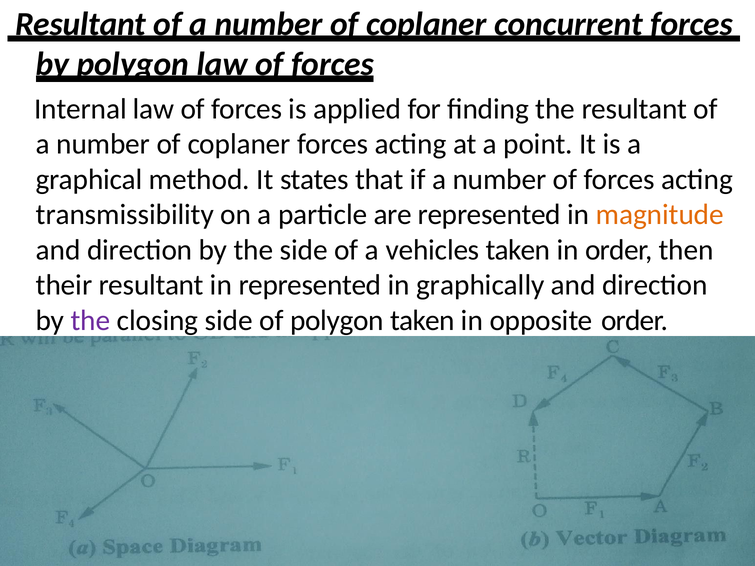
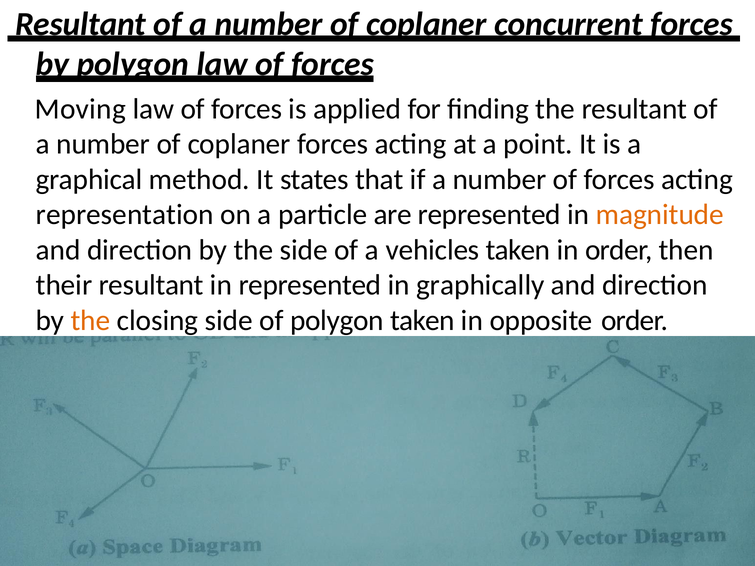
Internal: Internal -> Moving
transmissibility: transmissibility -> representation
the at (90, 321) colour: purple -> orange
